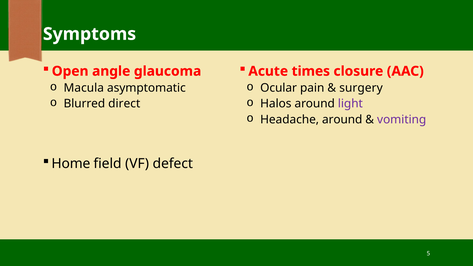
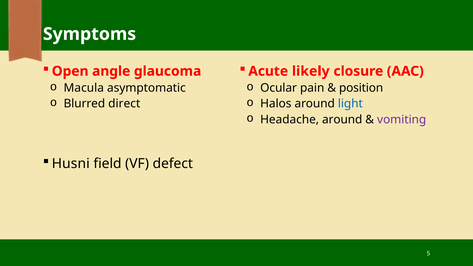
times: times -> likely
surgery: surgery -> position
light colour: purple -> blue
Home: Home -> Husni
